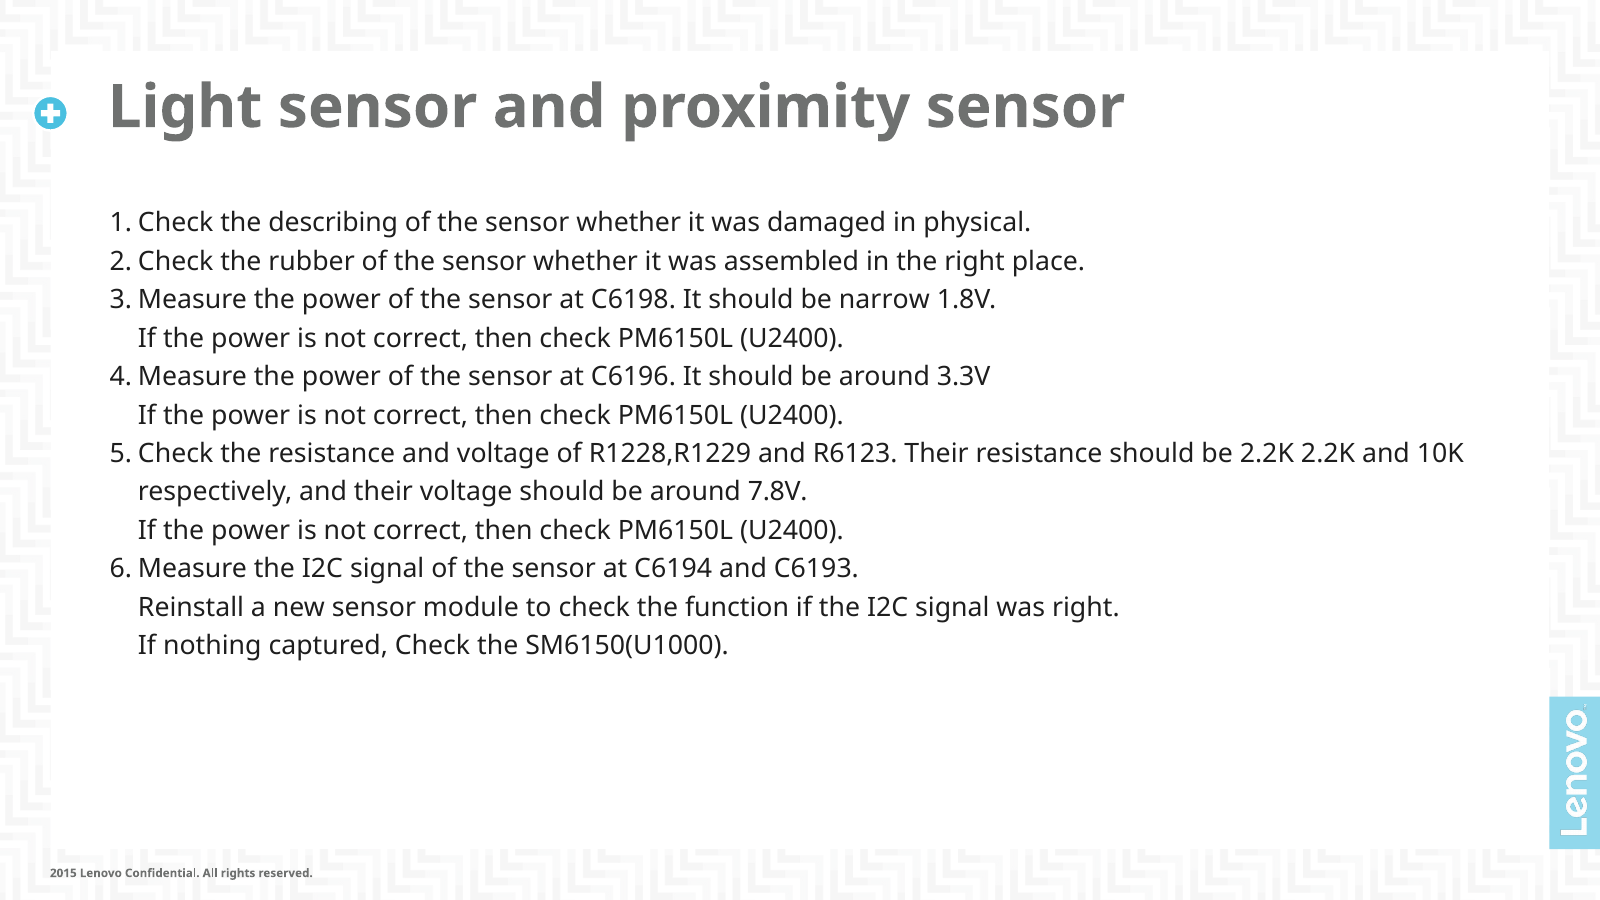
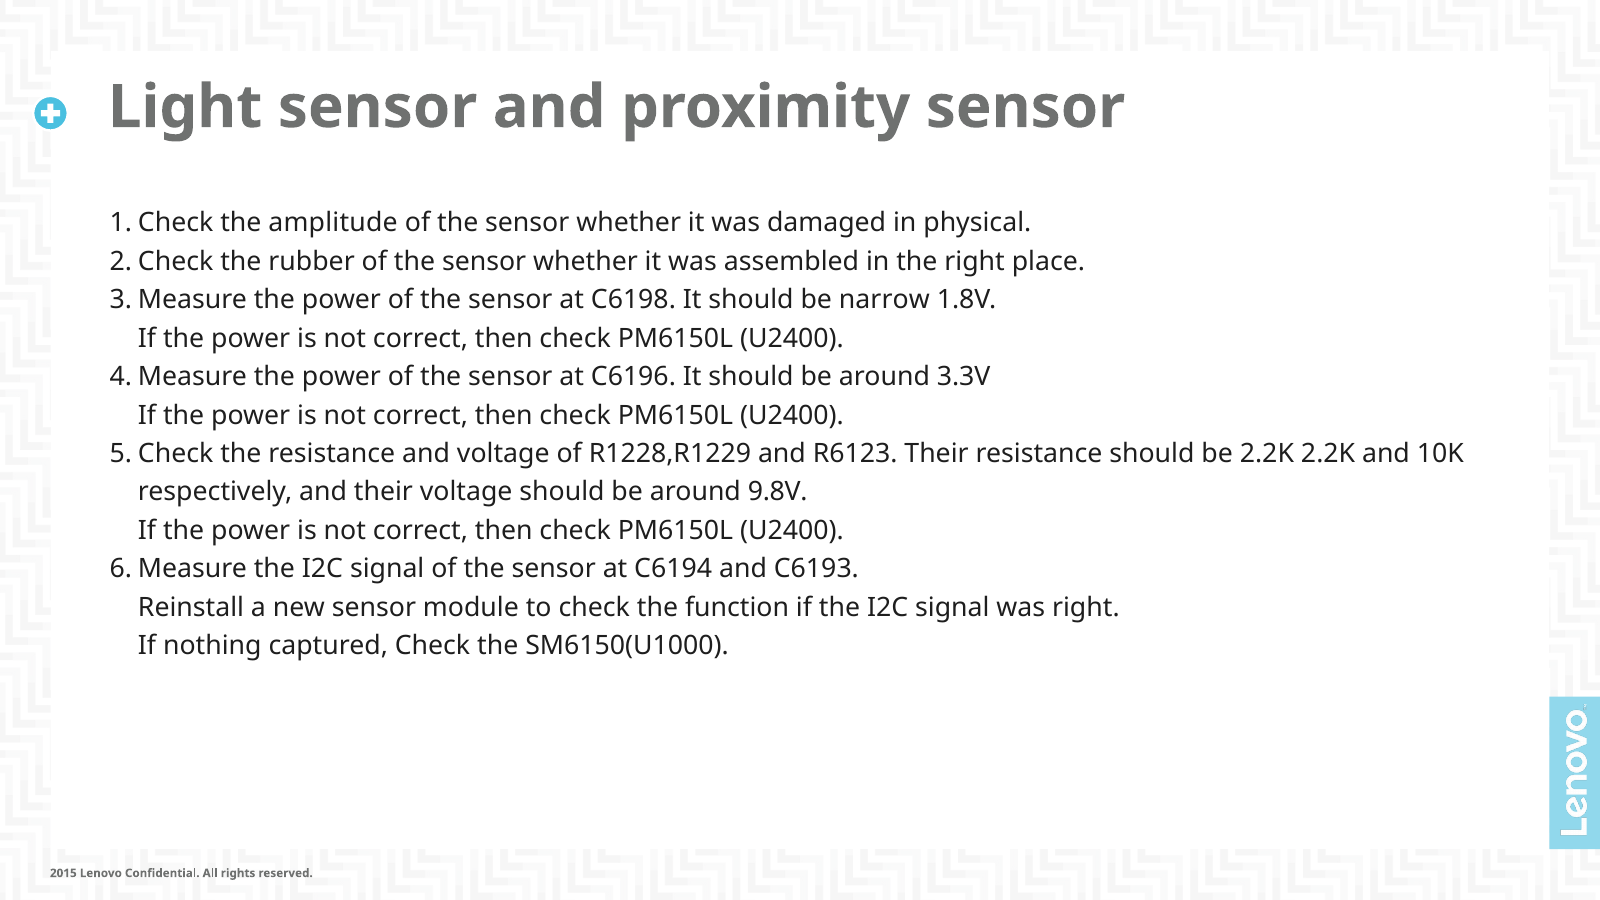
describing: describing -> amplitude
7.8V: 7.8V -> 9.8V
